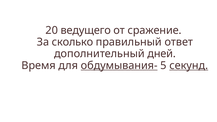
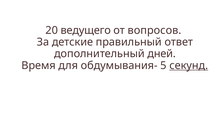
сражение: сражение -> вопросов
сколько: сколько -> детские
обдумывания- underline: present -> none
